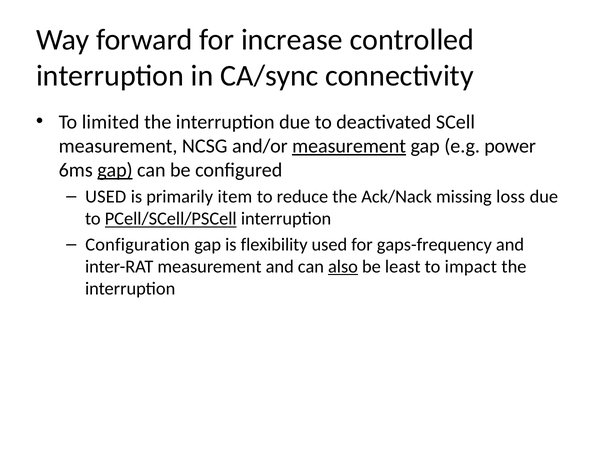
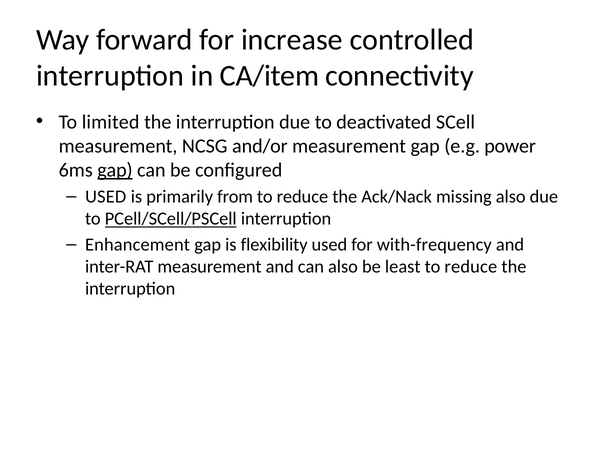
CA/sync: CA/sync -> CA/item
measurement at (349, 146) underline: present -> none
item: item -> from
missing loss: loss -> also
Configuration: Configuration -> Enhancement
gaps-frequency: gaps-frequency -> with-frequency
also at (343, 266) underline: present -> none
impact at (471, 266): impact -> reduce
